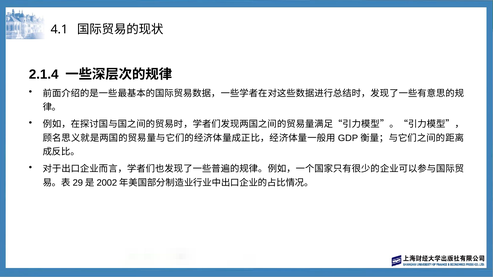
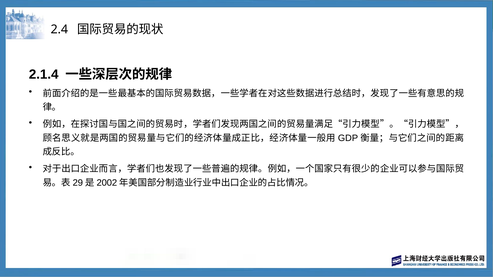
4.1: 4.1 -> 2.4
